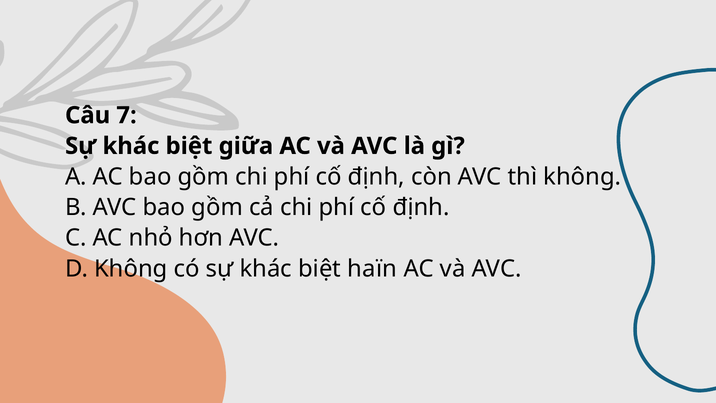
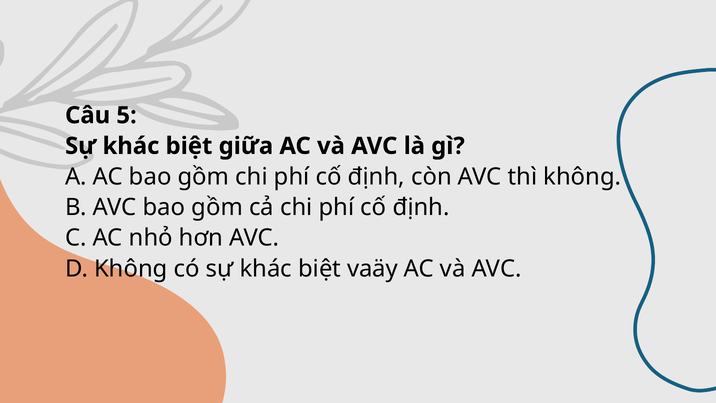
7: 7 -> 5
haïn: haïn -> vaäy
